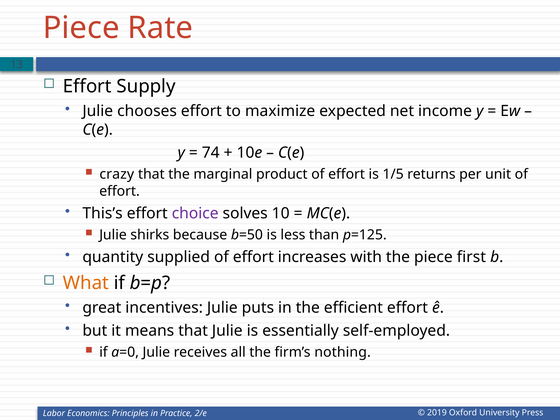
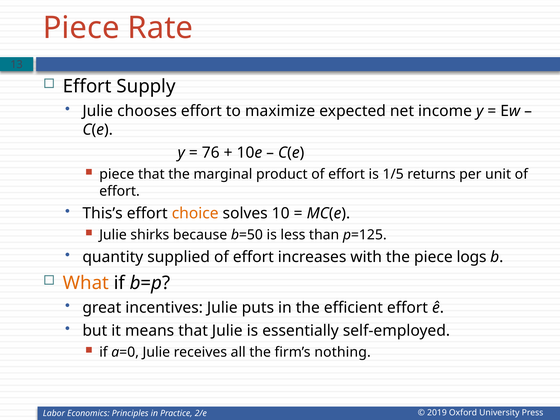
74: 74 -> 76
crazy at (117, 174): crazy -> piece
choice colour: purple -> orange
first: first -> logs
